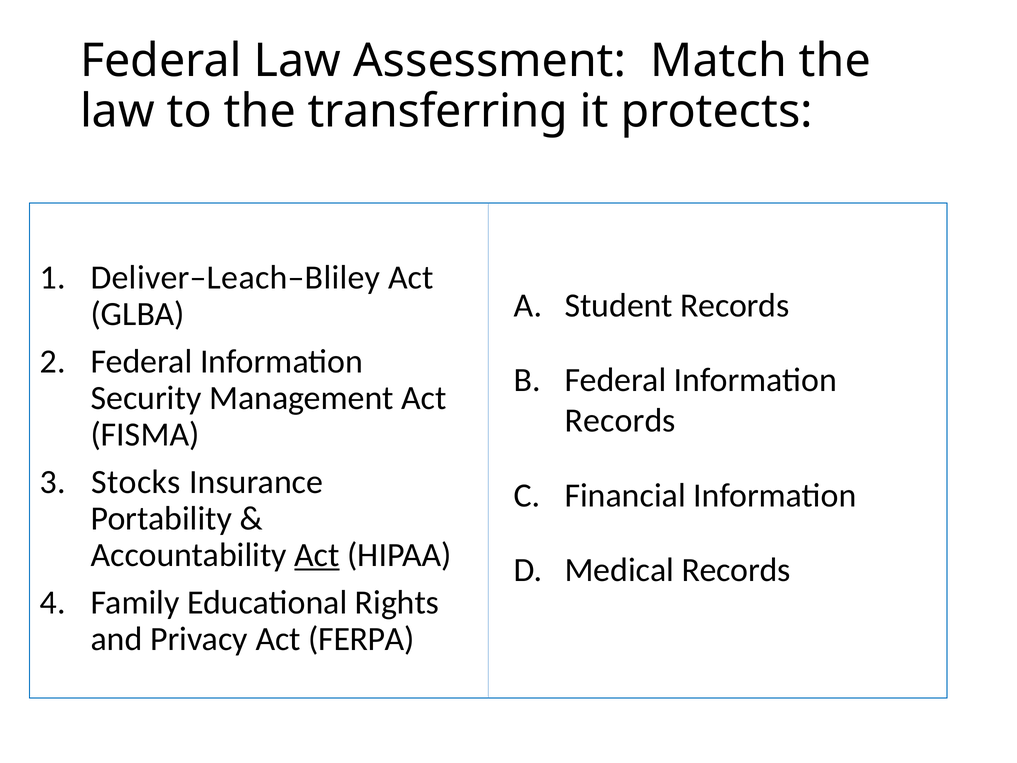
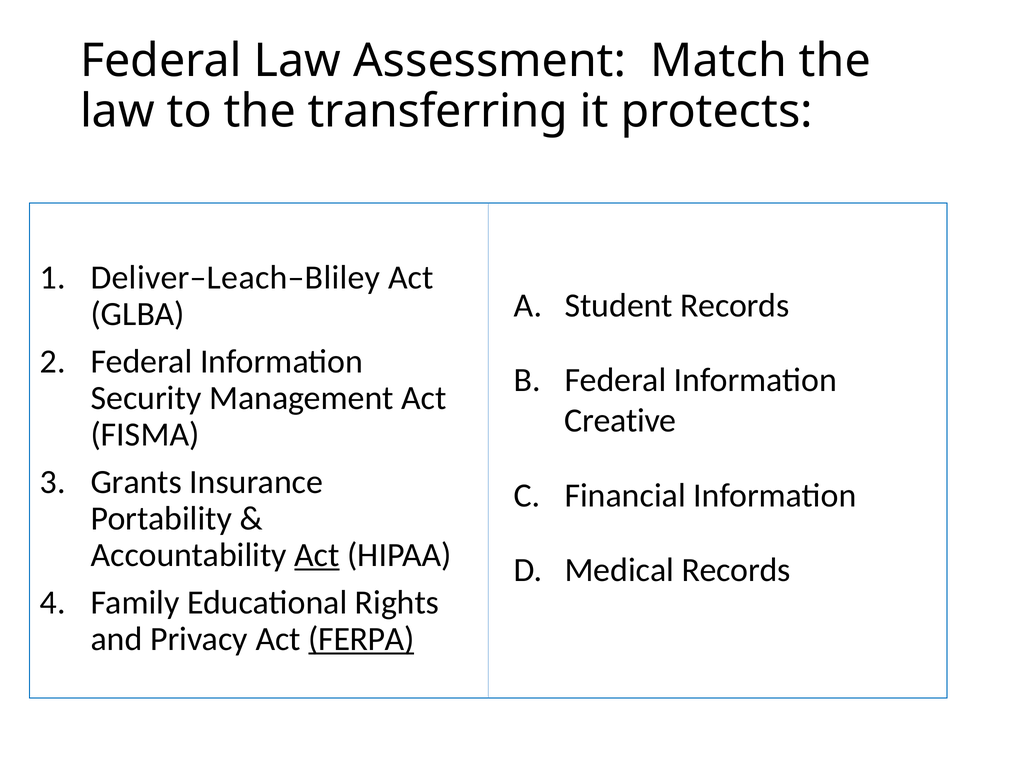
Records at (620, 421): Records -> Creative
Stocks: Stocks -> Grants
FERPA underline: none -> present
